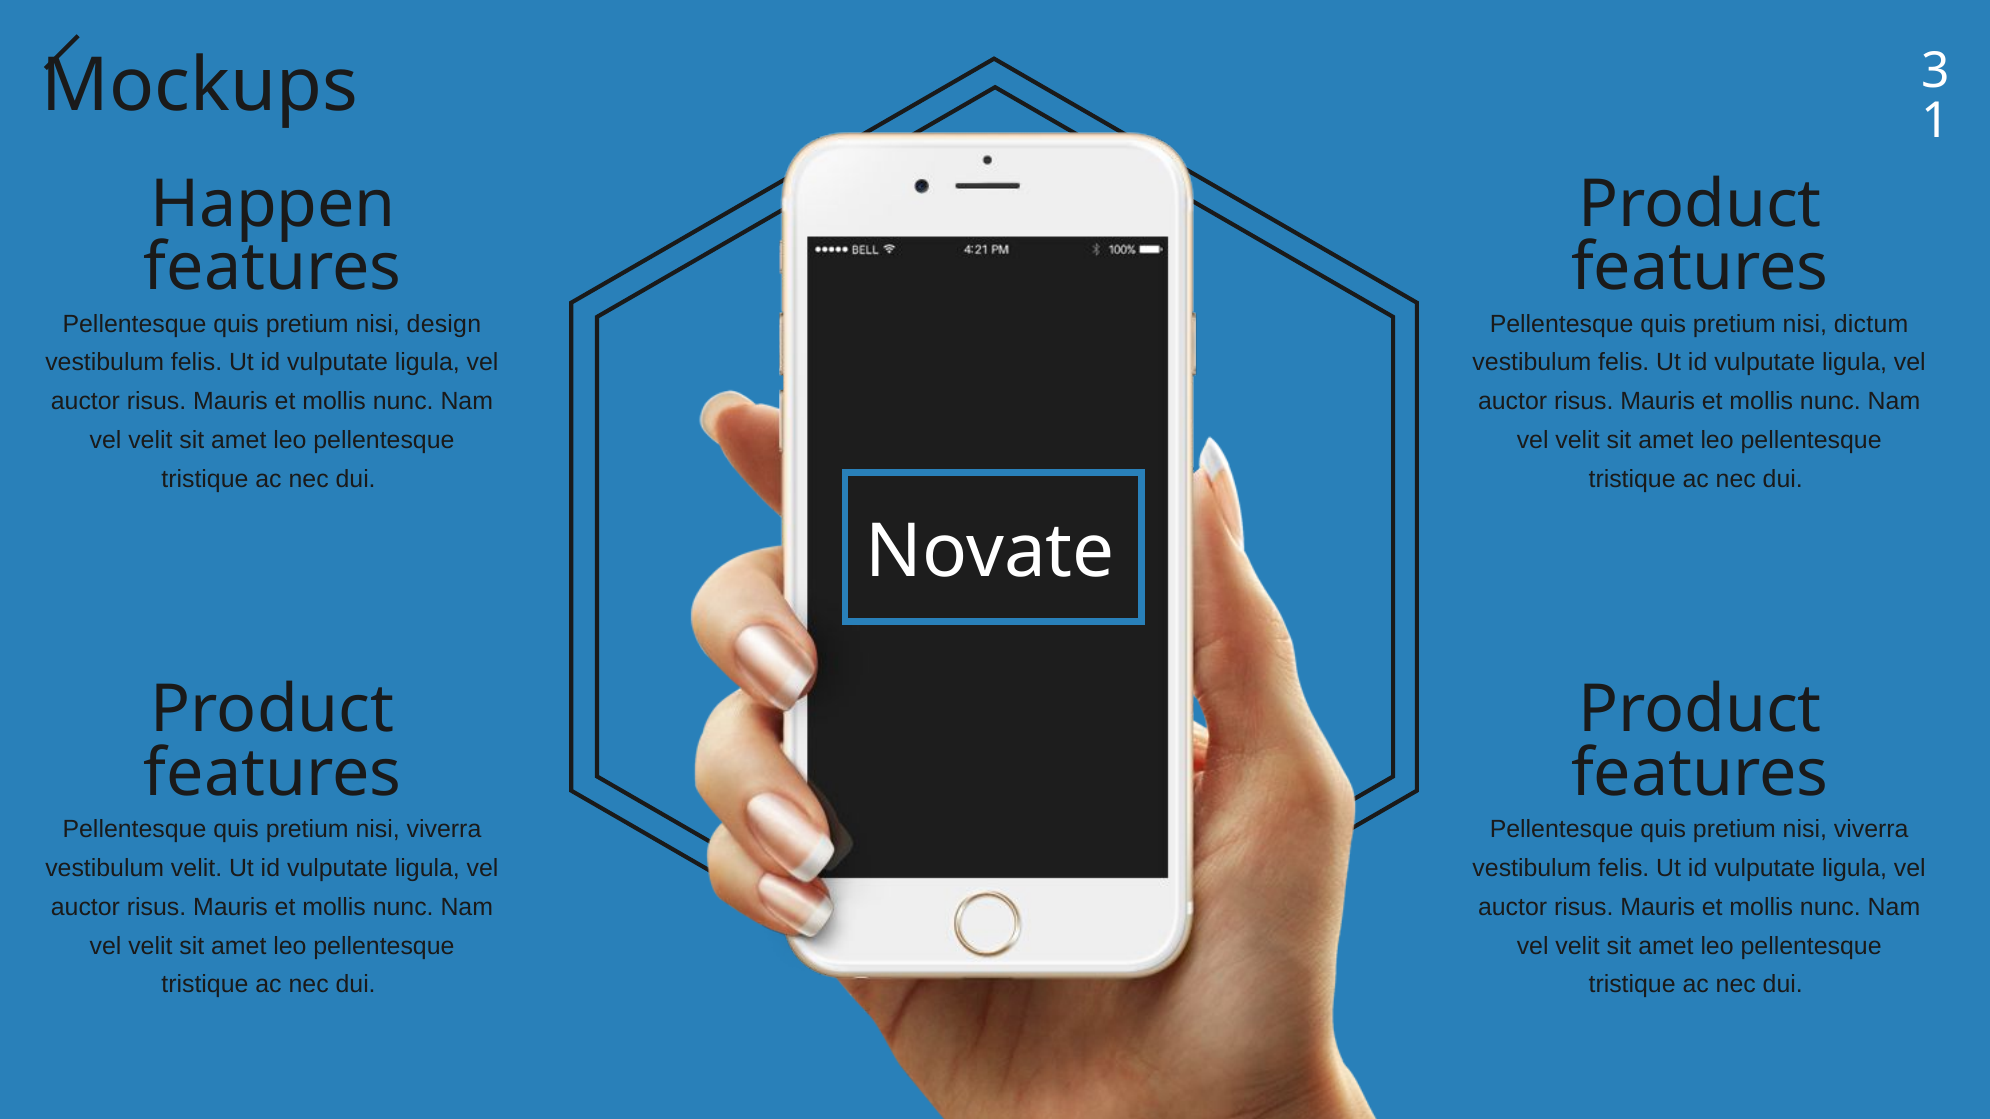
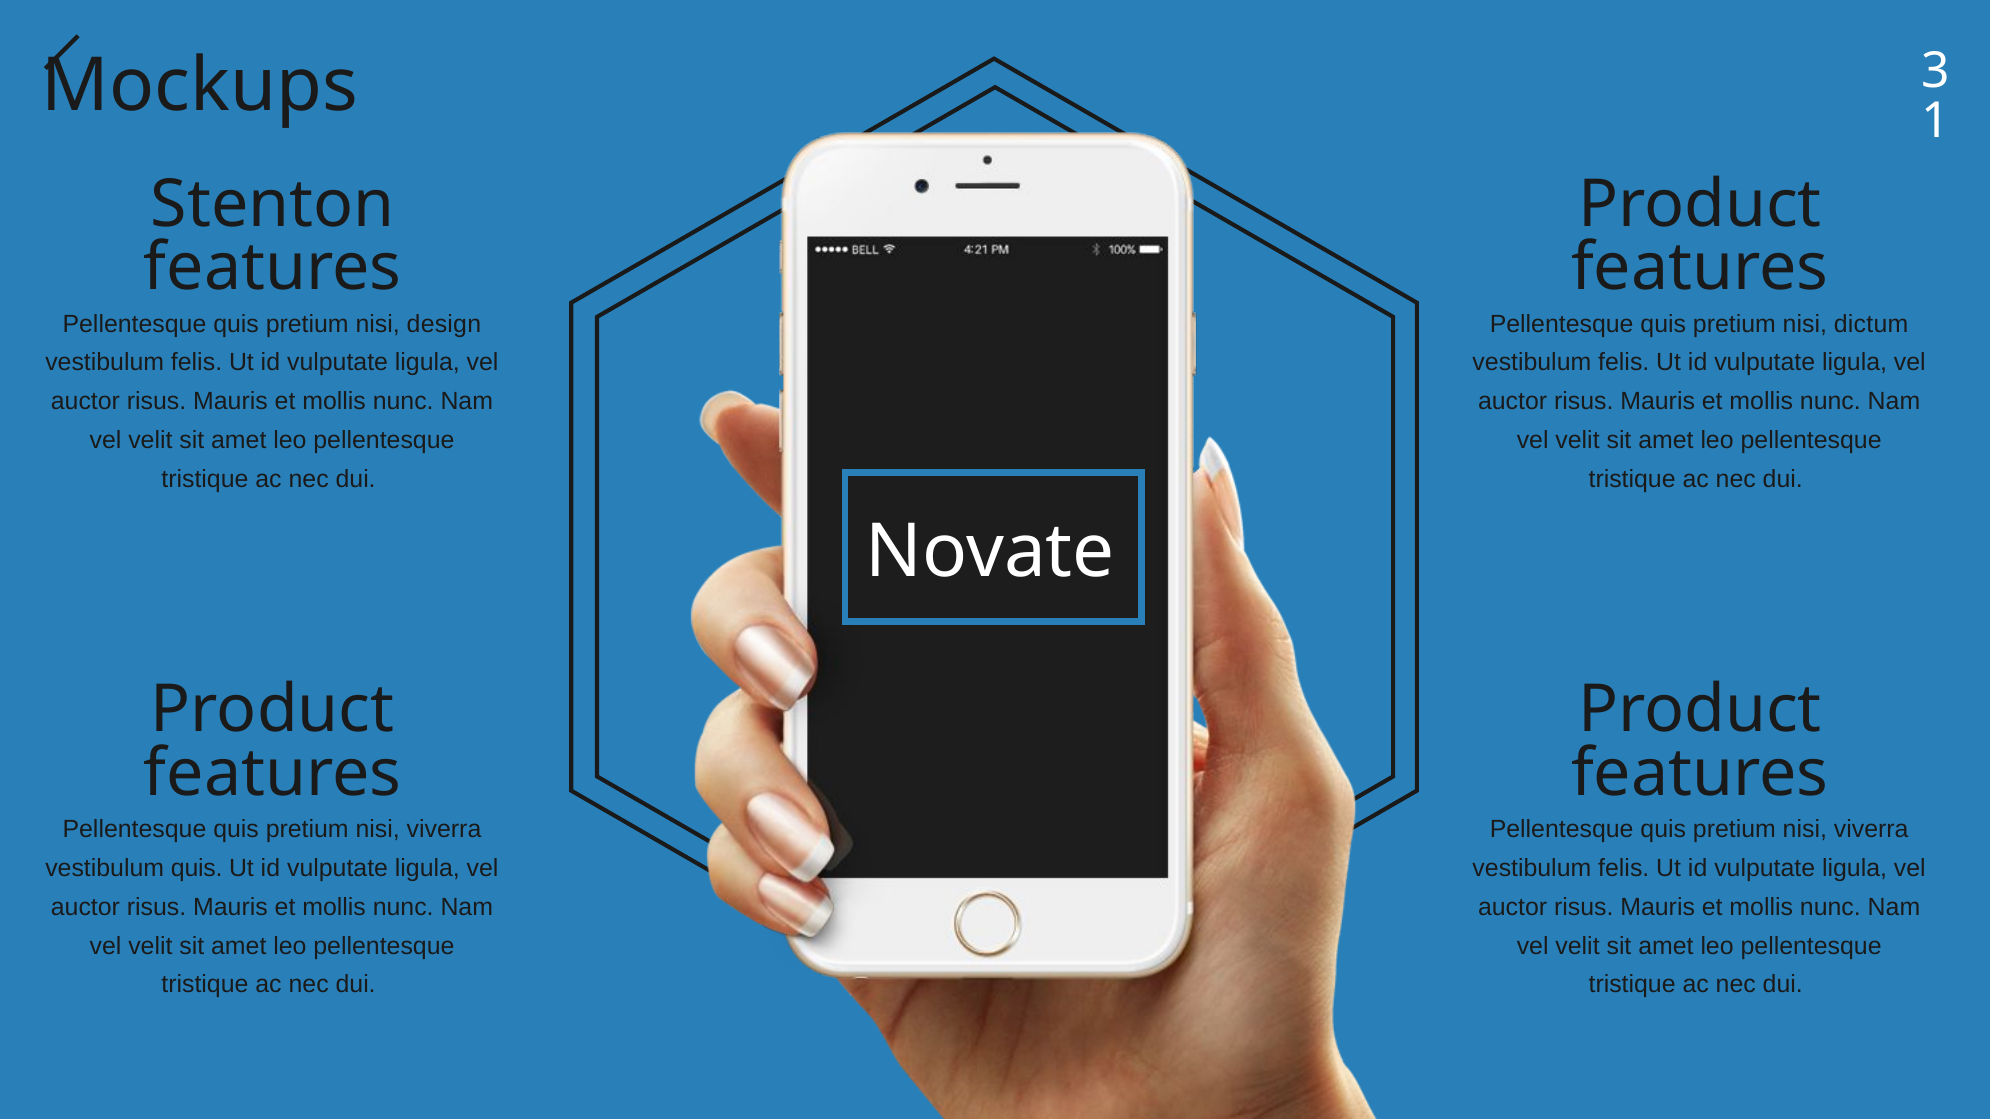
Happen: Happen -> Stenton
vestibulum velit: velit -> quis
